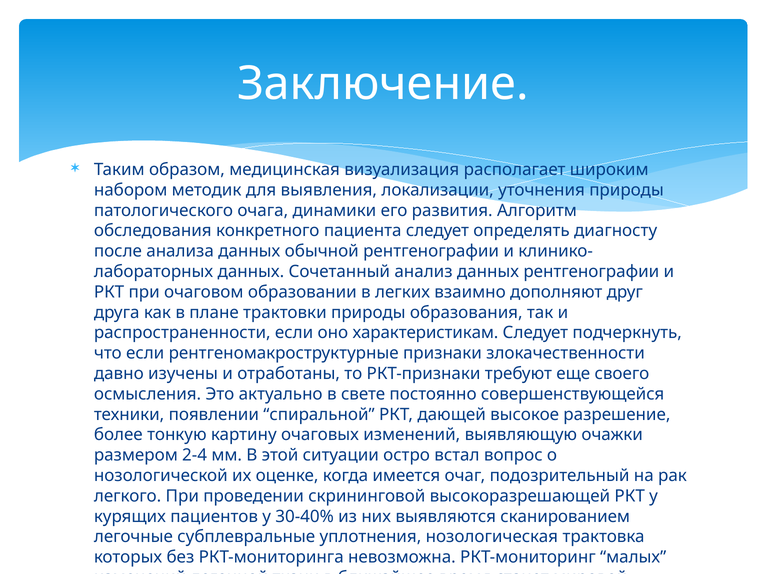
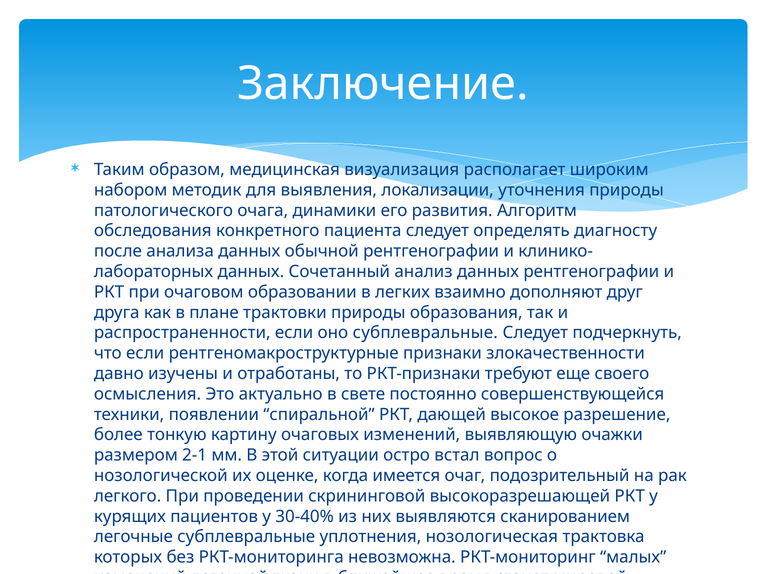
оно характеристикам: характеристикам -> субплевральные
2-4: 2-4 -> 2-1
